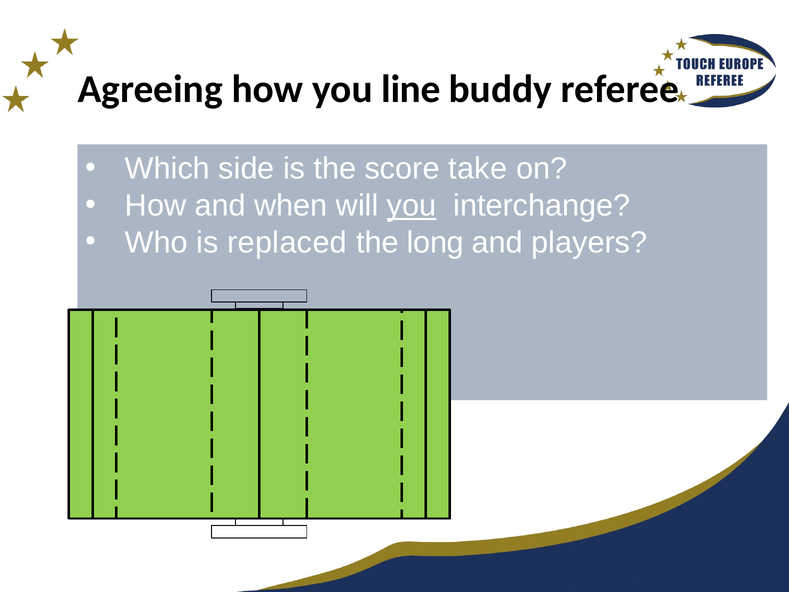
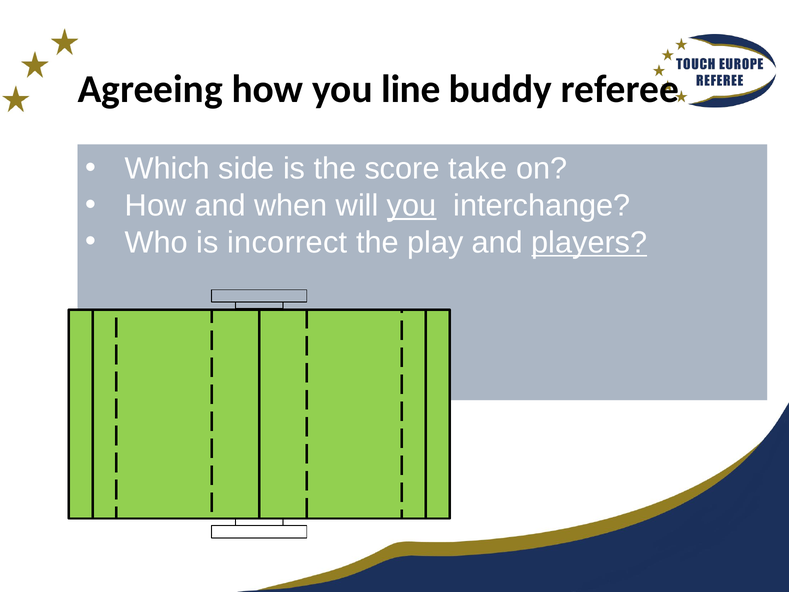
replaced: replaced -> incorrect
long: long -> play
players underline: none -> present
